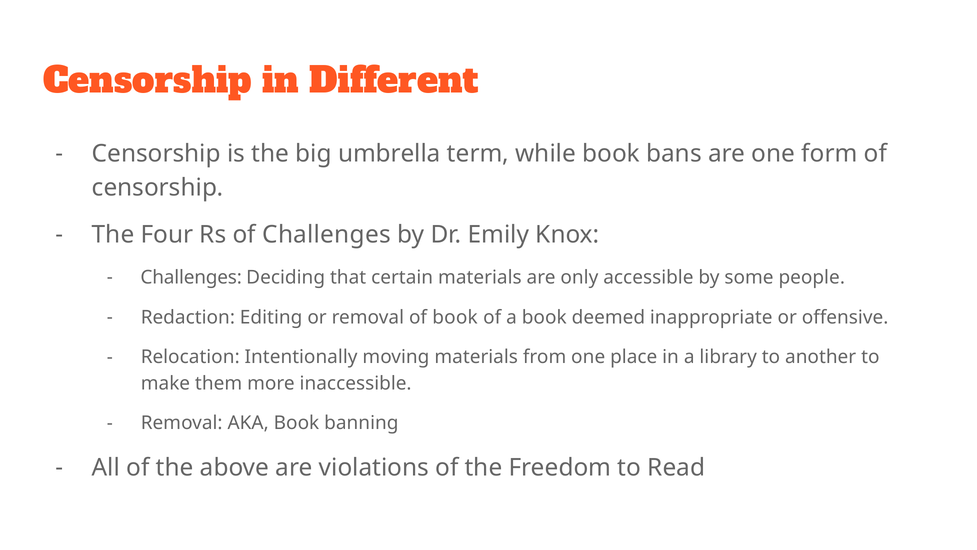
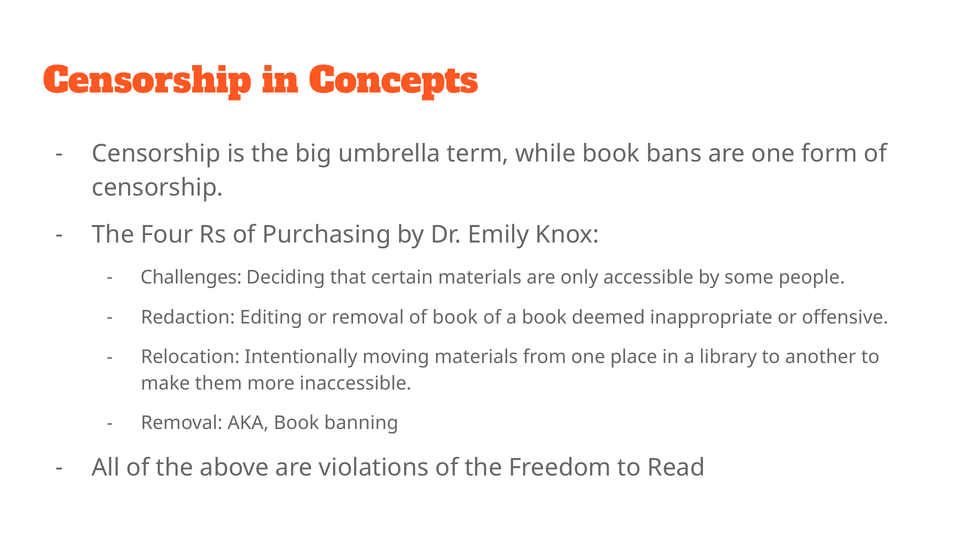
Different: Different -> Concepts
of Challenges: Challenges -> Purchasing
